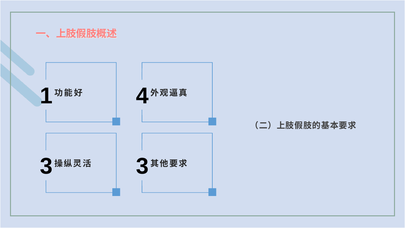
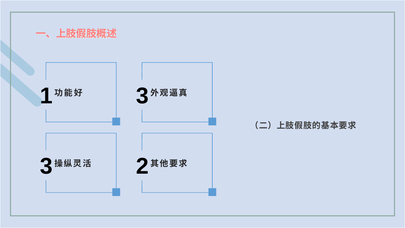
4 at (142, 96): 4 -> 3
3 at (142, 166): 3 -> 2
